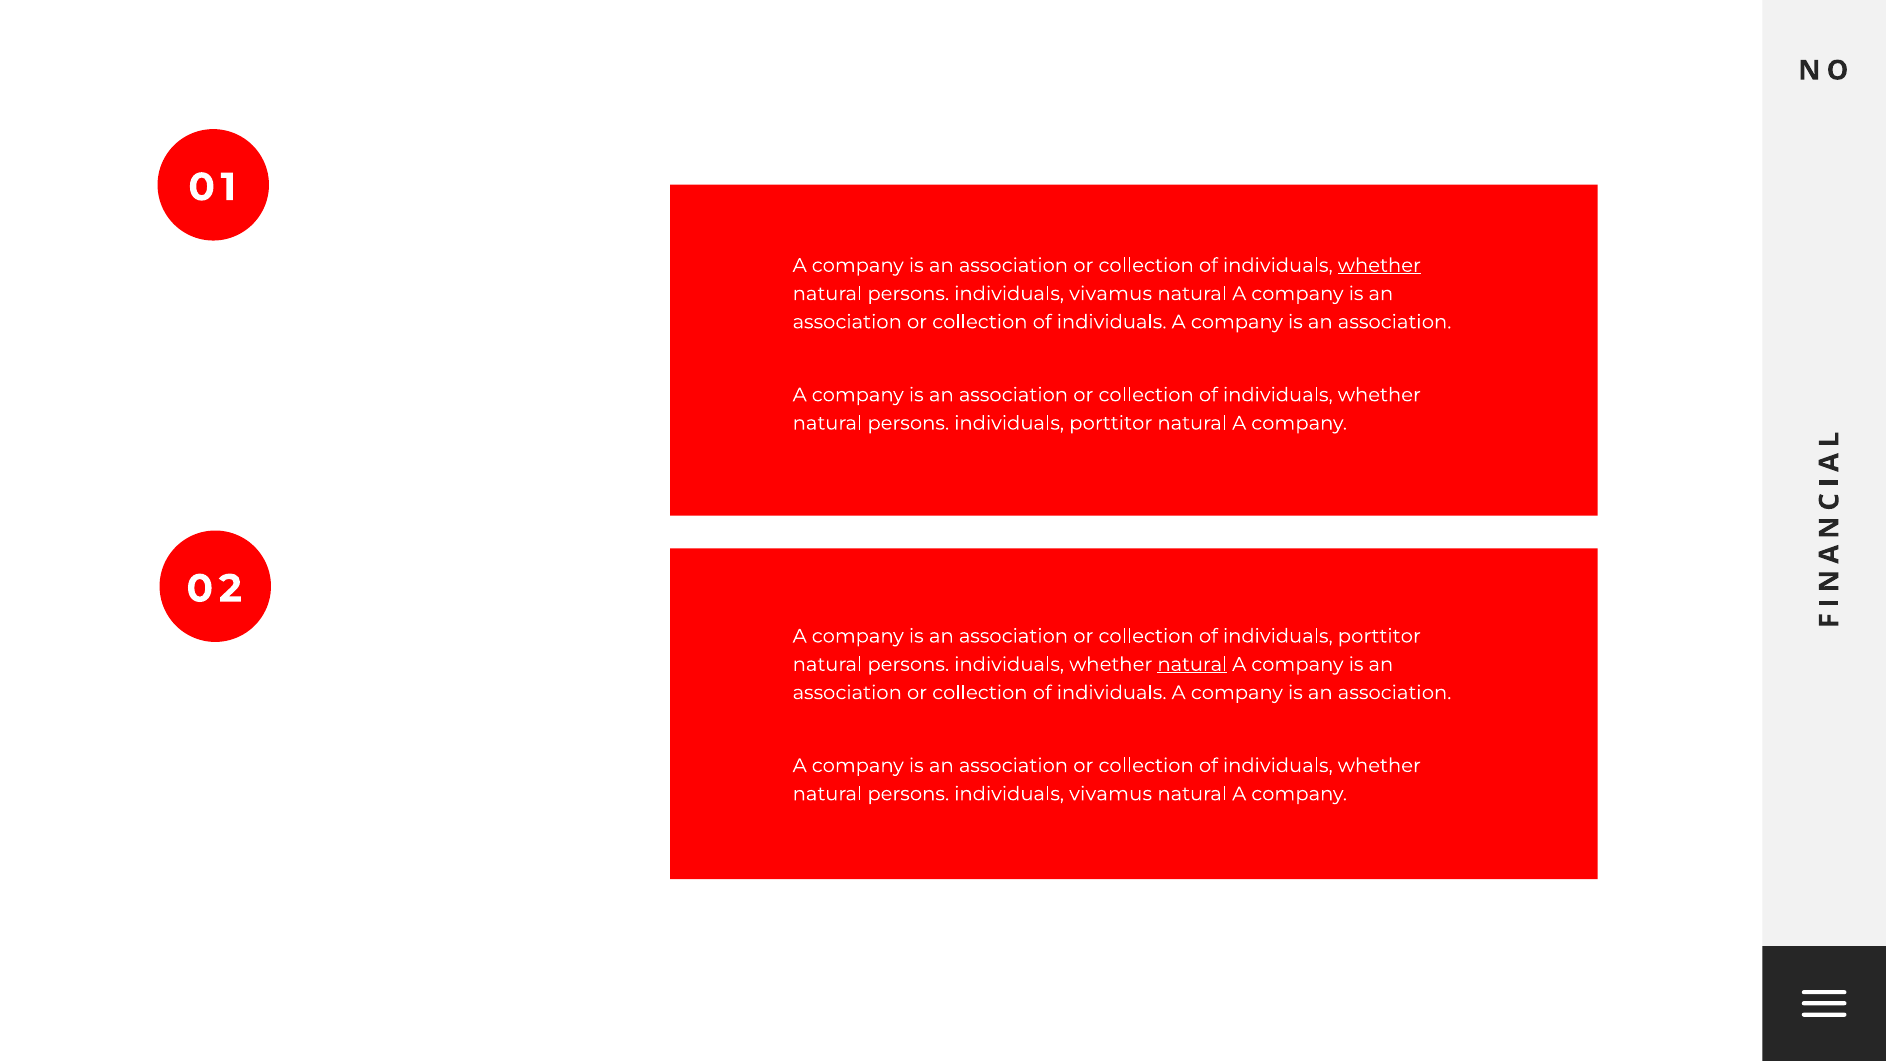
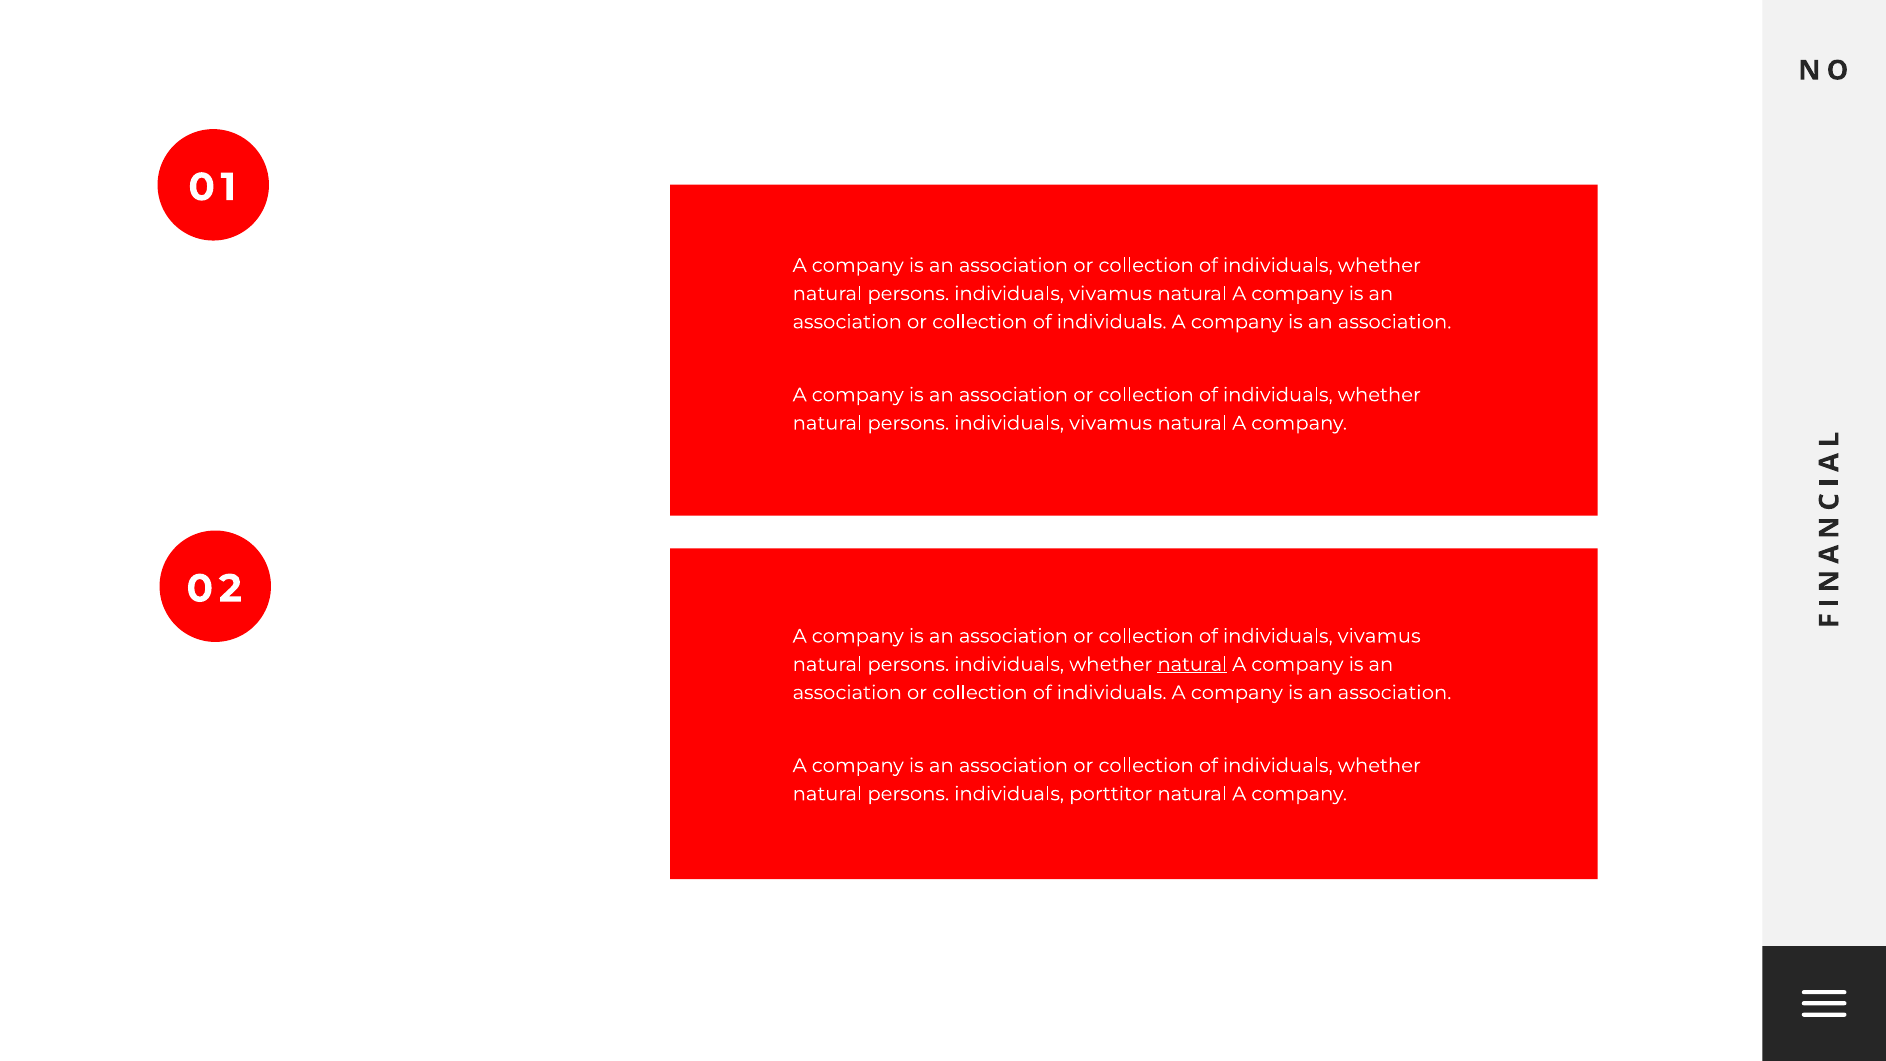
whether at (1379, 265) underline: present -> none
porttitor at (1111, 423): porttitor -> vivamus
of individuals porttitor: porttitor -> vivamus
vivamus at (1111, 794): vivamus -> porttitor
